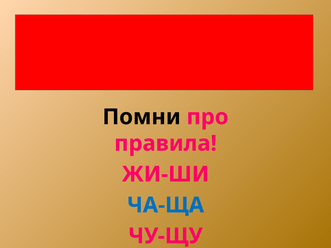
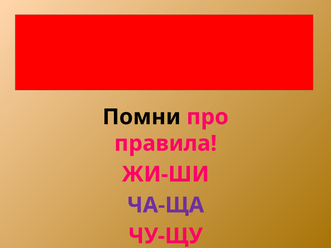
ЧА-ЩА colour: blue -> purple
